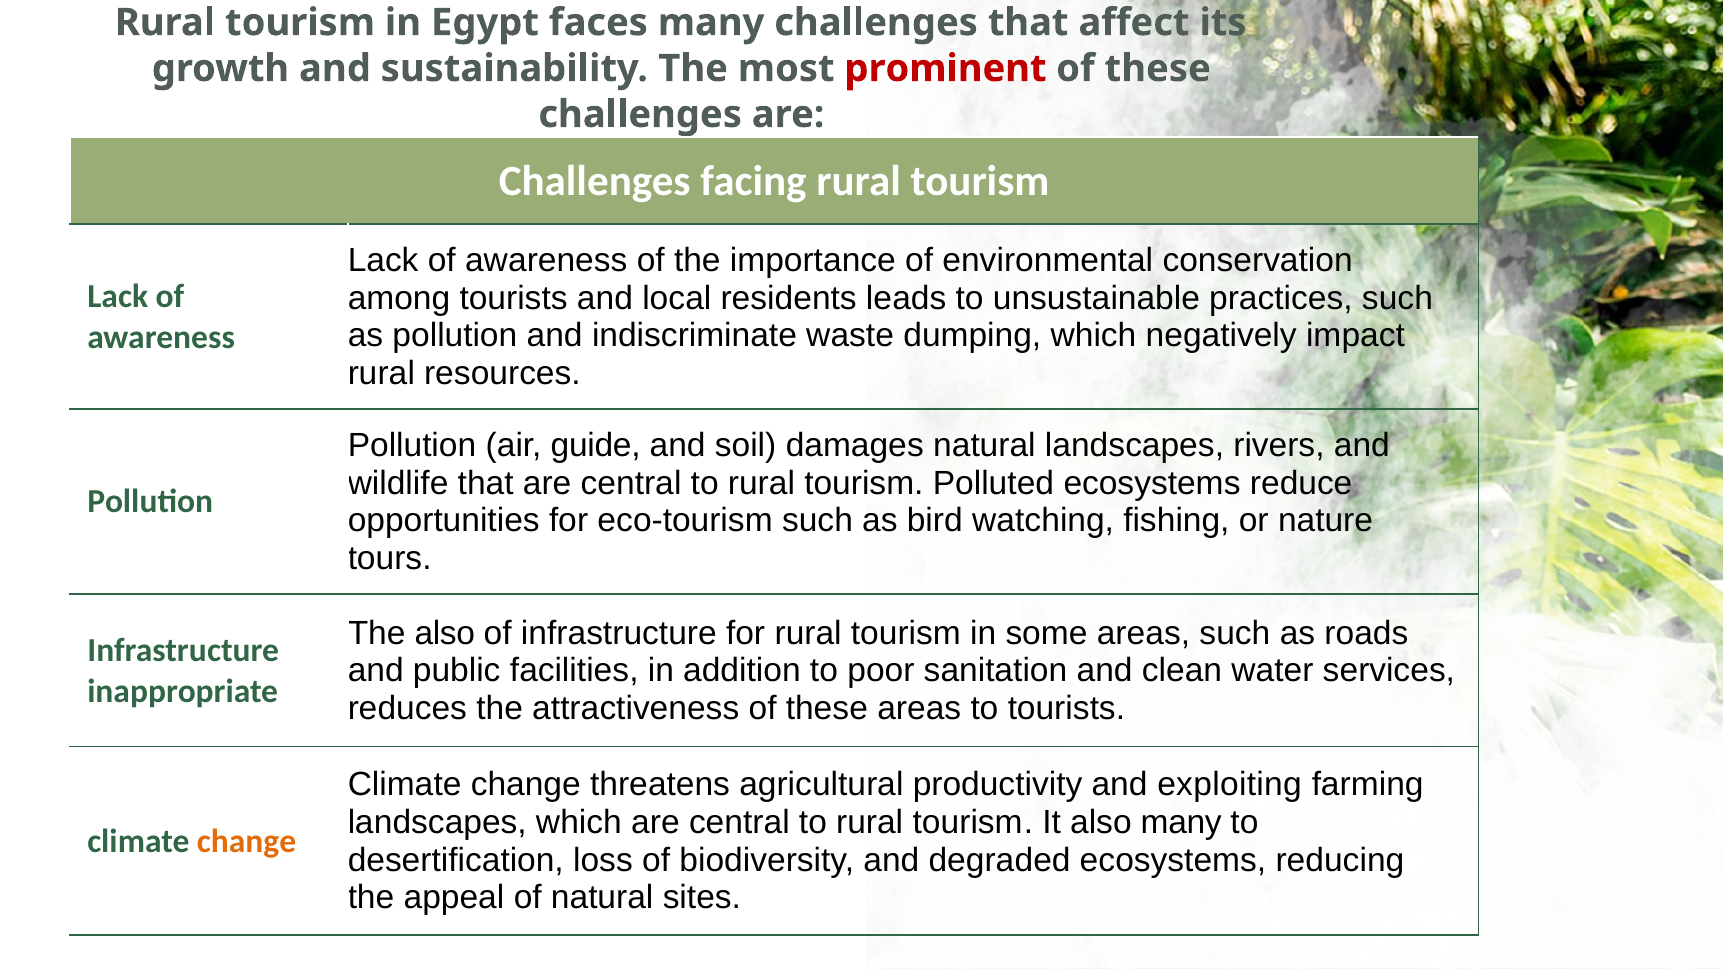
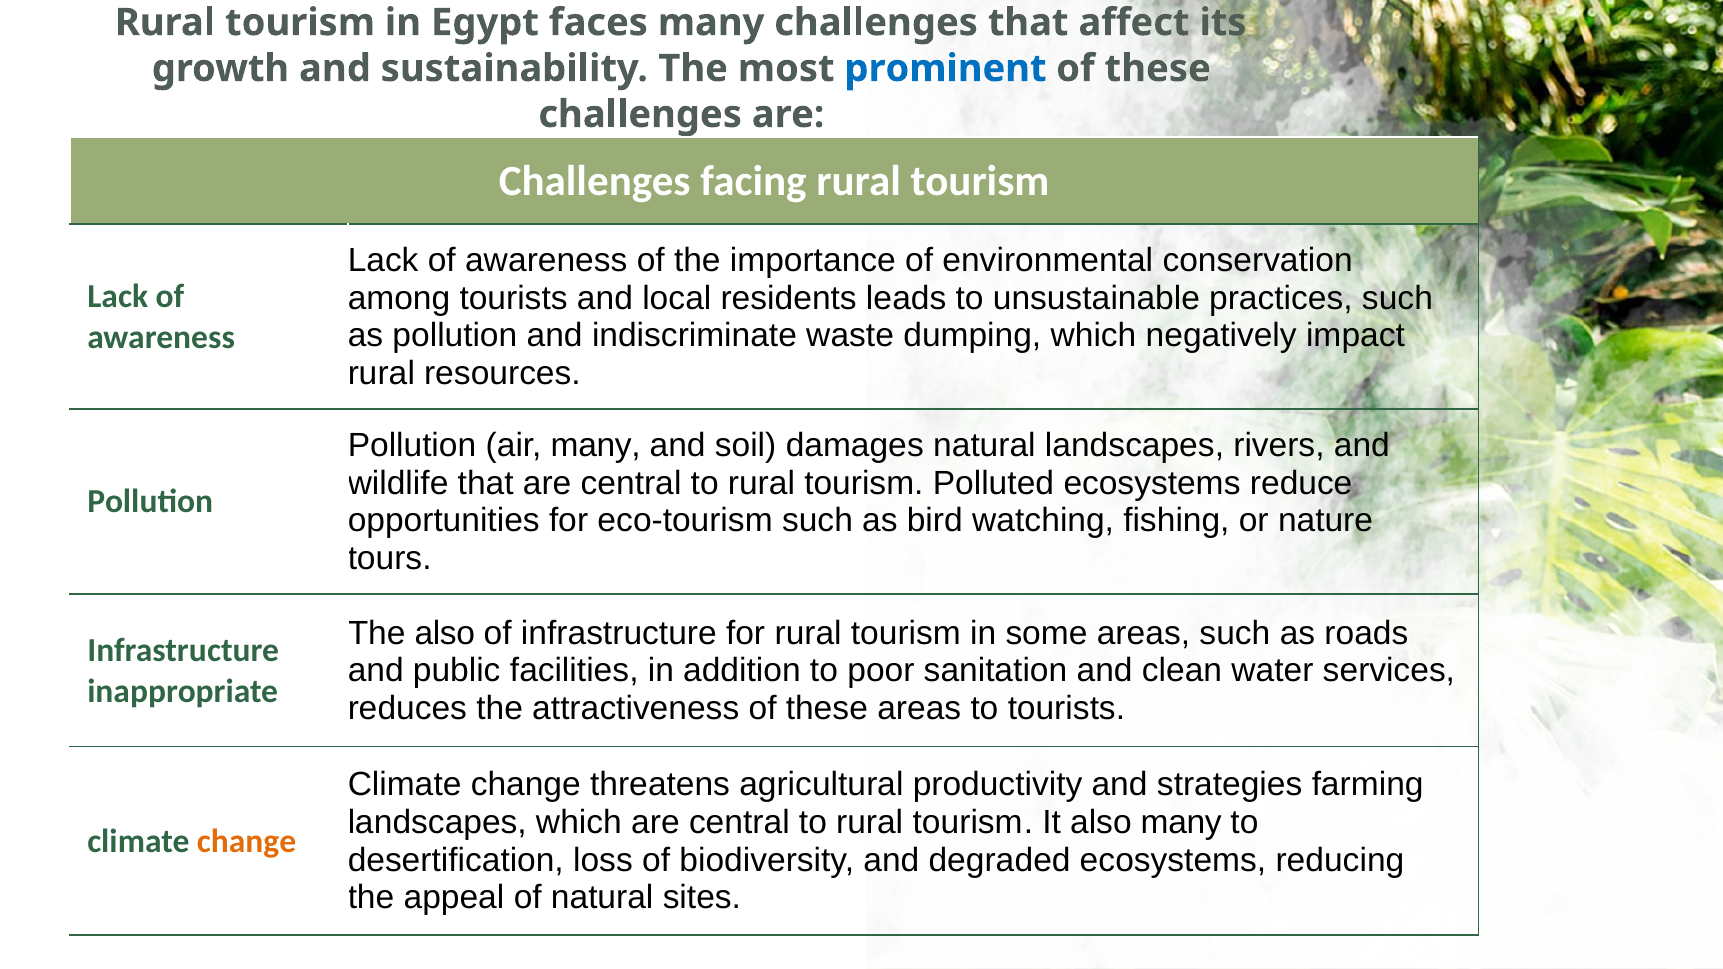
prominent colour: red -> blue
air guide: guide -> many
exploiting: exploiting -> strategies
